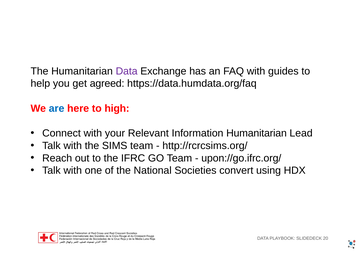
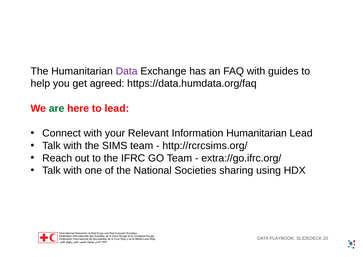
are colour: blue -> green
to high: high -> lead
upon://go.ifrc.org/: upon://go.ifrc.org/ -> extra://go.ifrc.org/
convert: convert -> sharing
